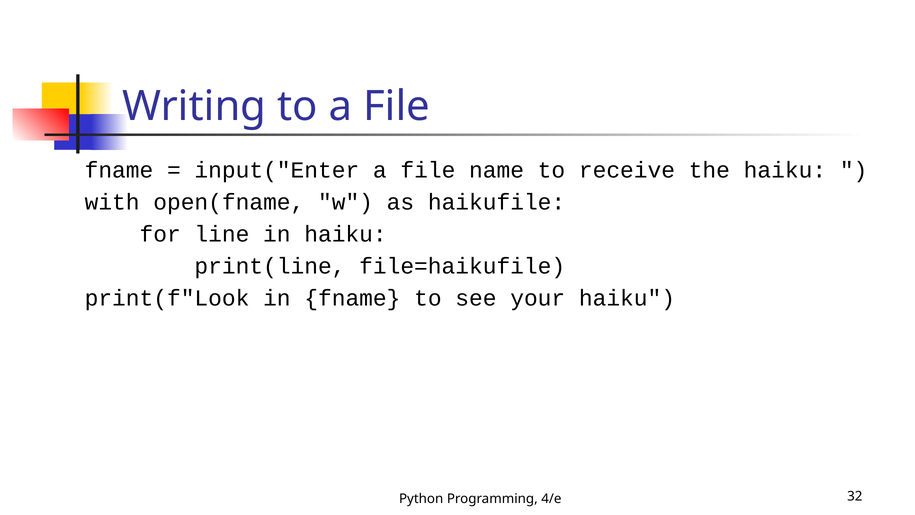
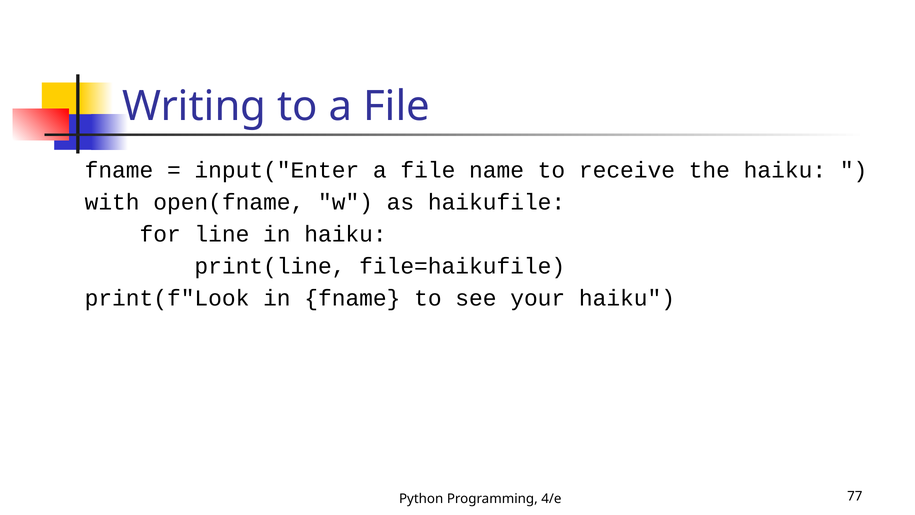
32: 32 -> 77
